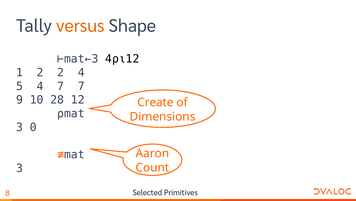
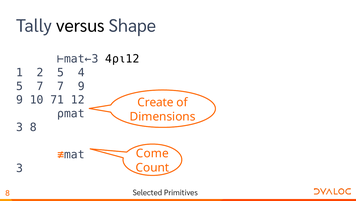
versus colour: orange -> black
2 2: 2 -> 5
5 4: 4 -> 7
7 7: 7 -> 9
28: 28 -> 71
3 0: 0 -> 8
Aaron: Aaron -> Come
